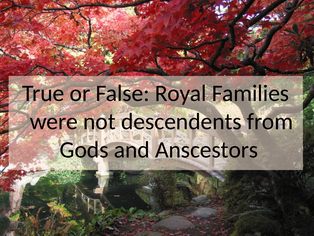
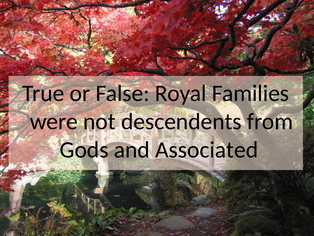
Anscestors: Anscestors -> Associated
